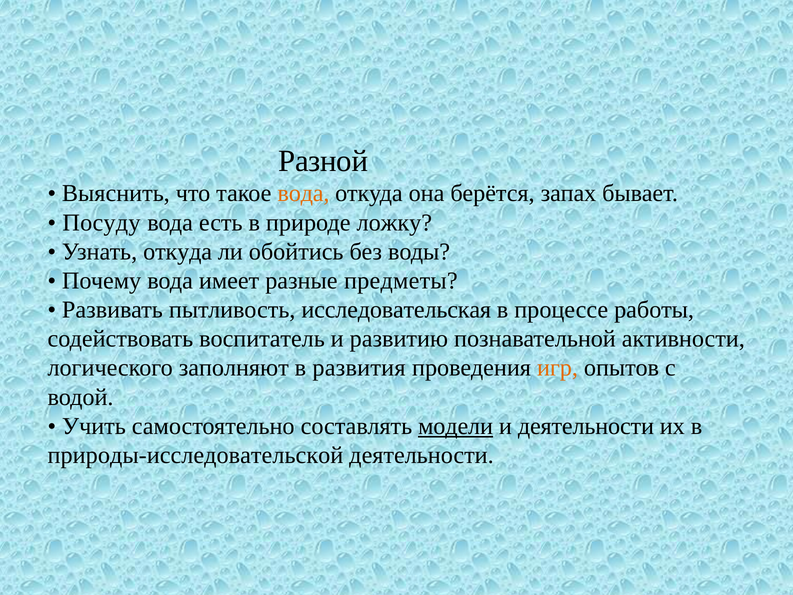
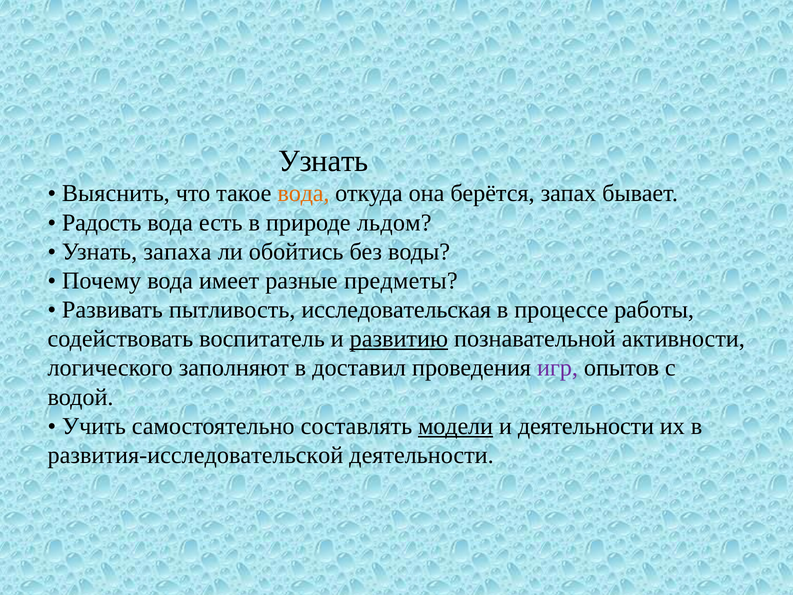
Разной at (323, 161): Разной -> Узнать
Посуду: Посуду -> Радость
ложку: ложку -> льдом
Узнать откуда: откуда -> запаха
развитию underline: none -> present
развития: развития -> доставил
игр colour: orange -> purple
природы-исследовательской: природы-исследовательской -> развития-исследовательской
